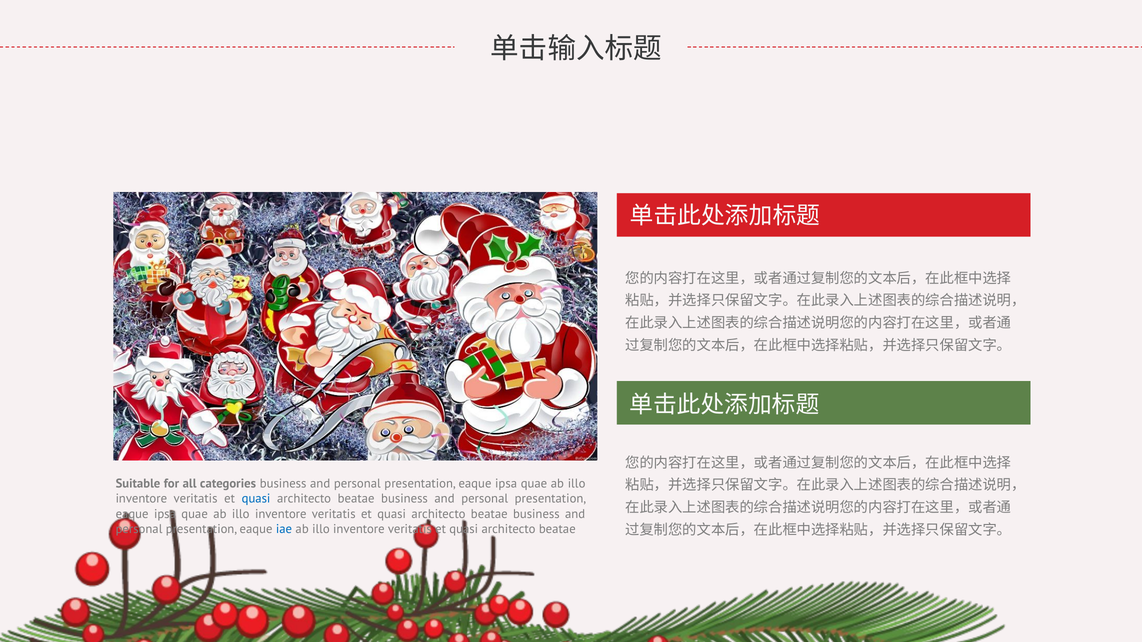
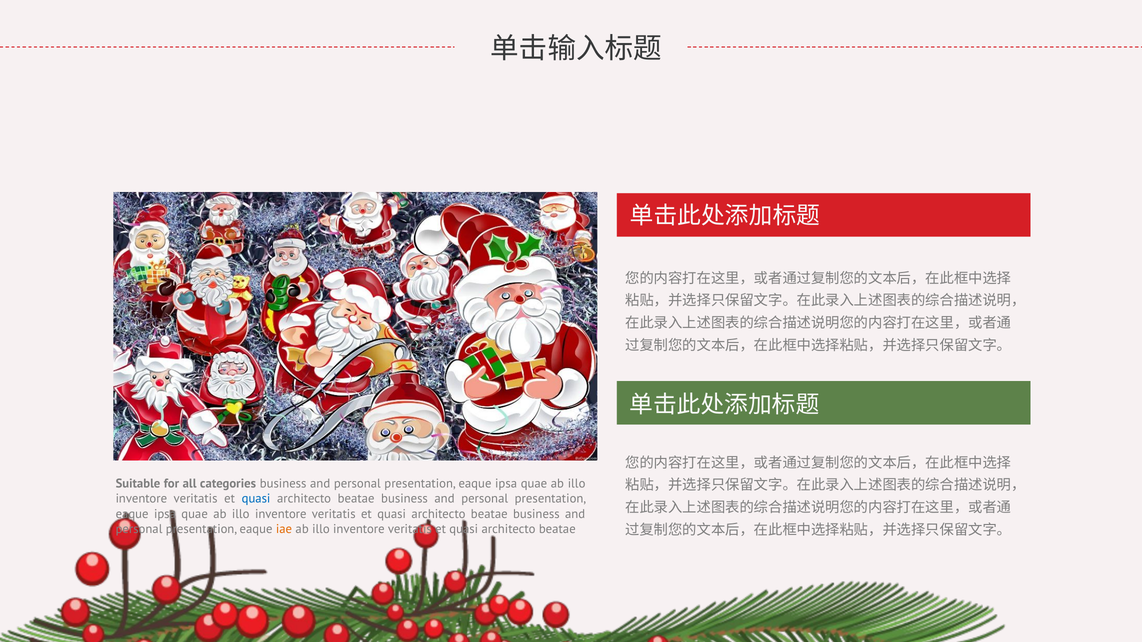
iae colour: blue -> orange
